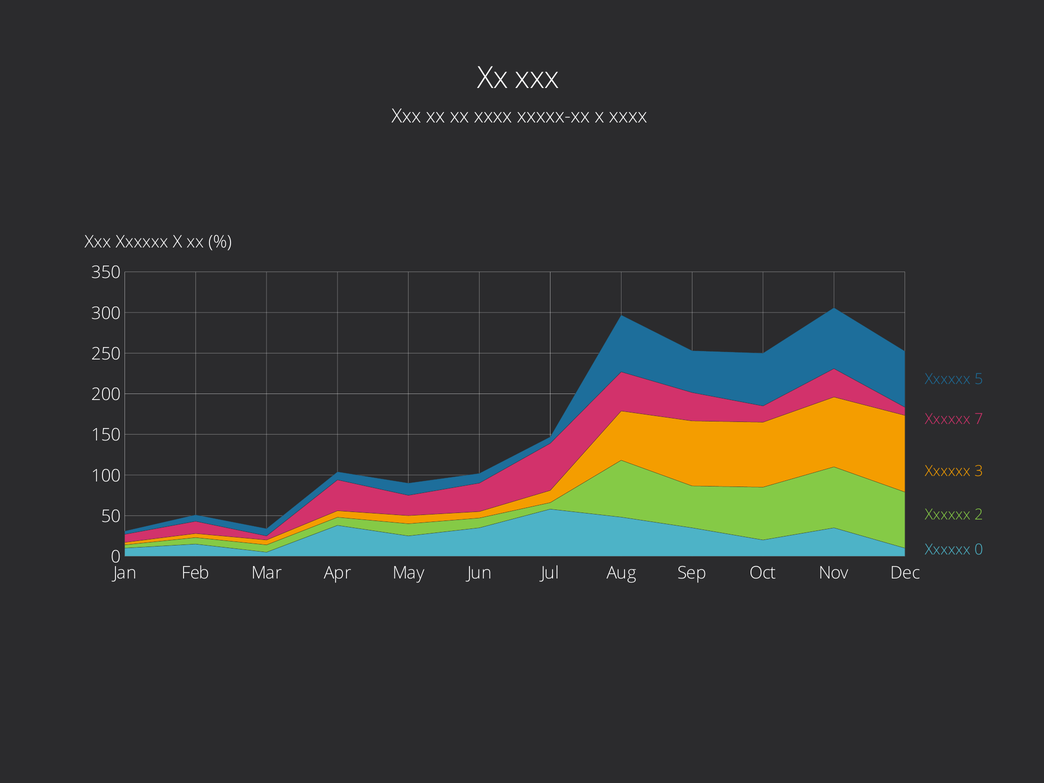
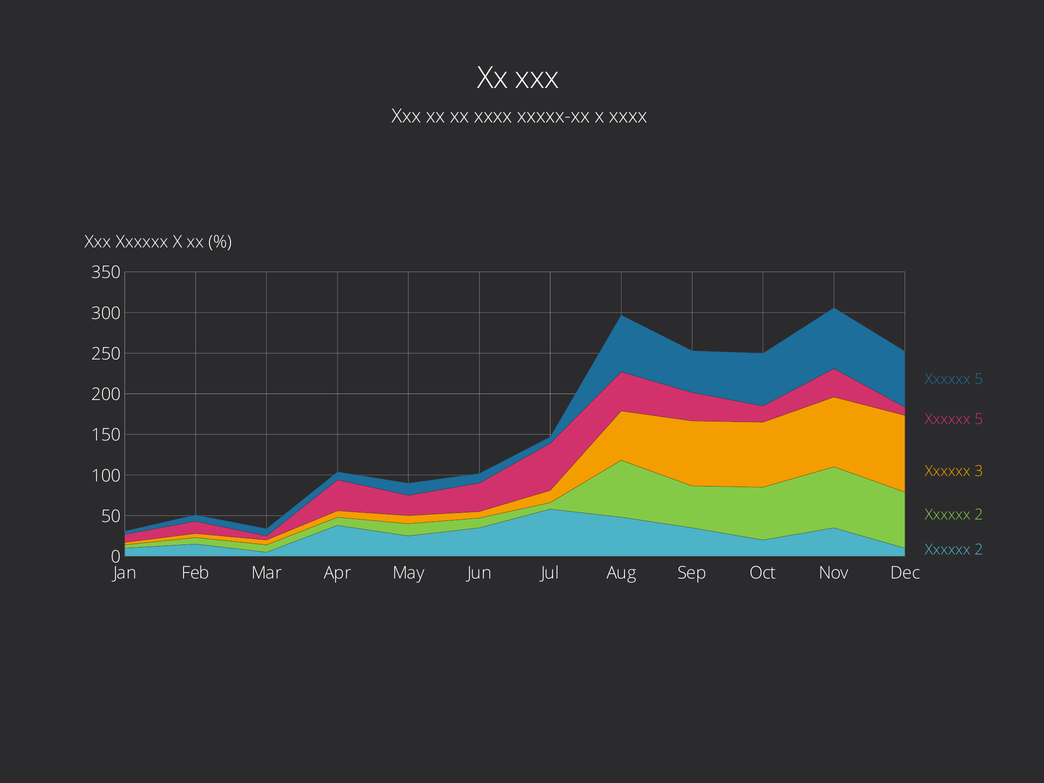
7 at (979, 419): 7 -> 5
0 at (979, 550): 0 -> 2
